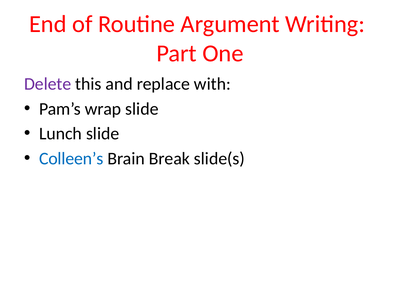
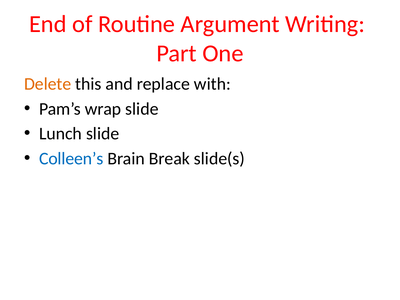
Delete colour: purple -> orange
